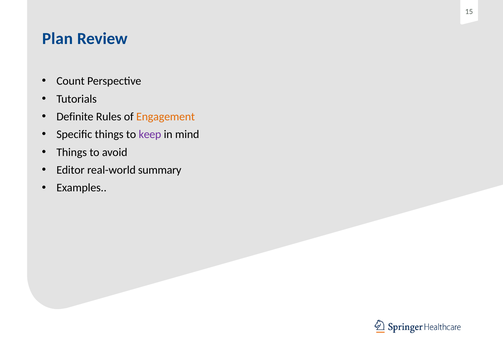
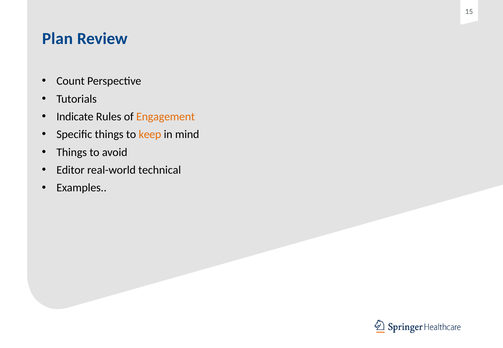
Definite: Definite -> Indicate
keep colour: purple -> orange
summary: summary -> technical
